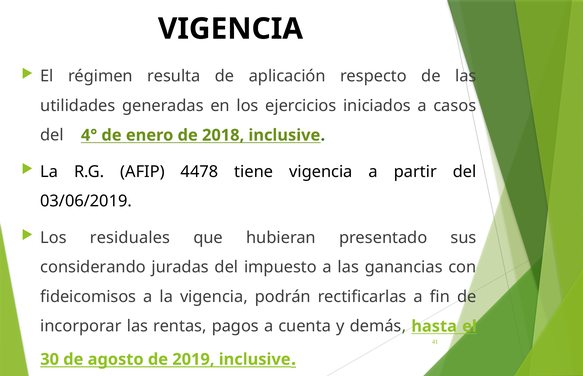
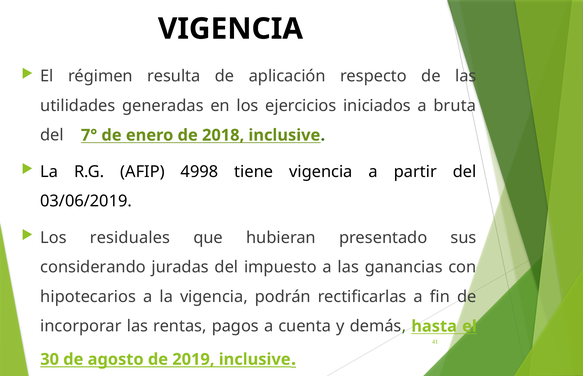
casos: casos -> bruta
4°: 4° -> 7°
4478: 4478 -> 4998
fideicomisos: fideicomisos -> hipotecarios
